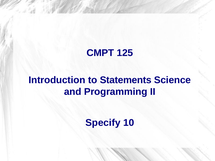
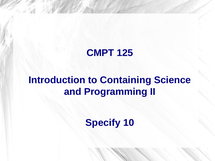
Statements: Statements -> Containing
